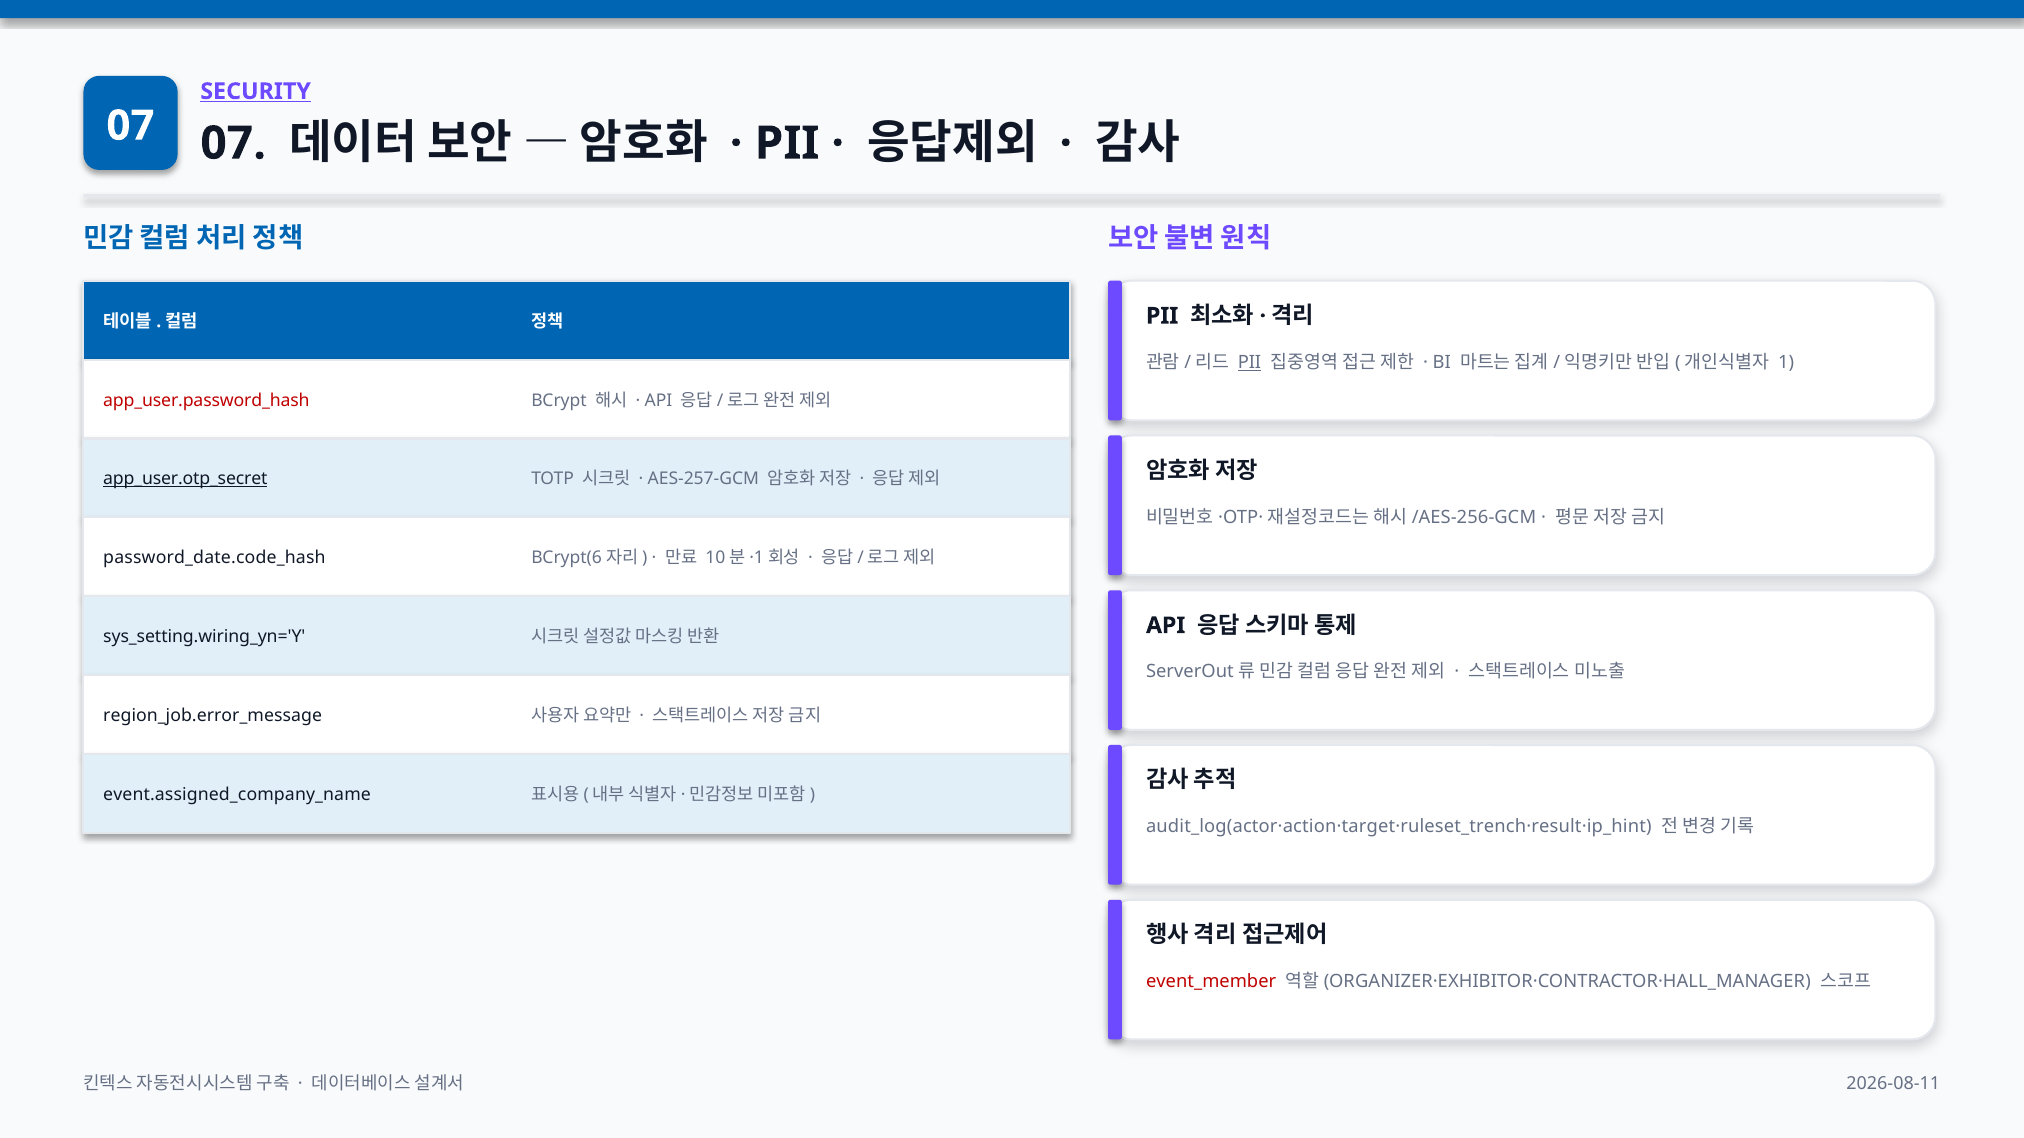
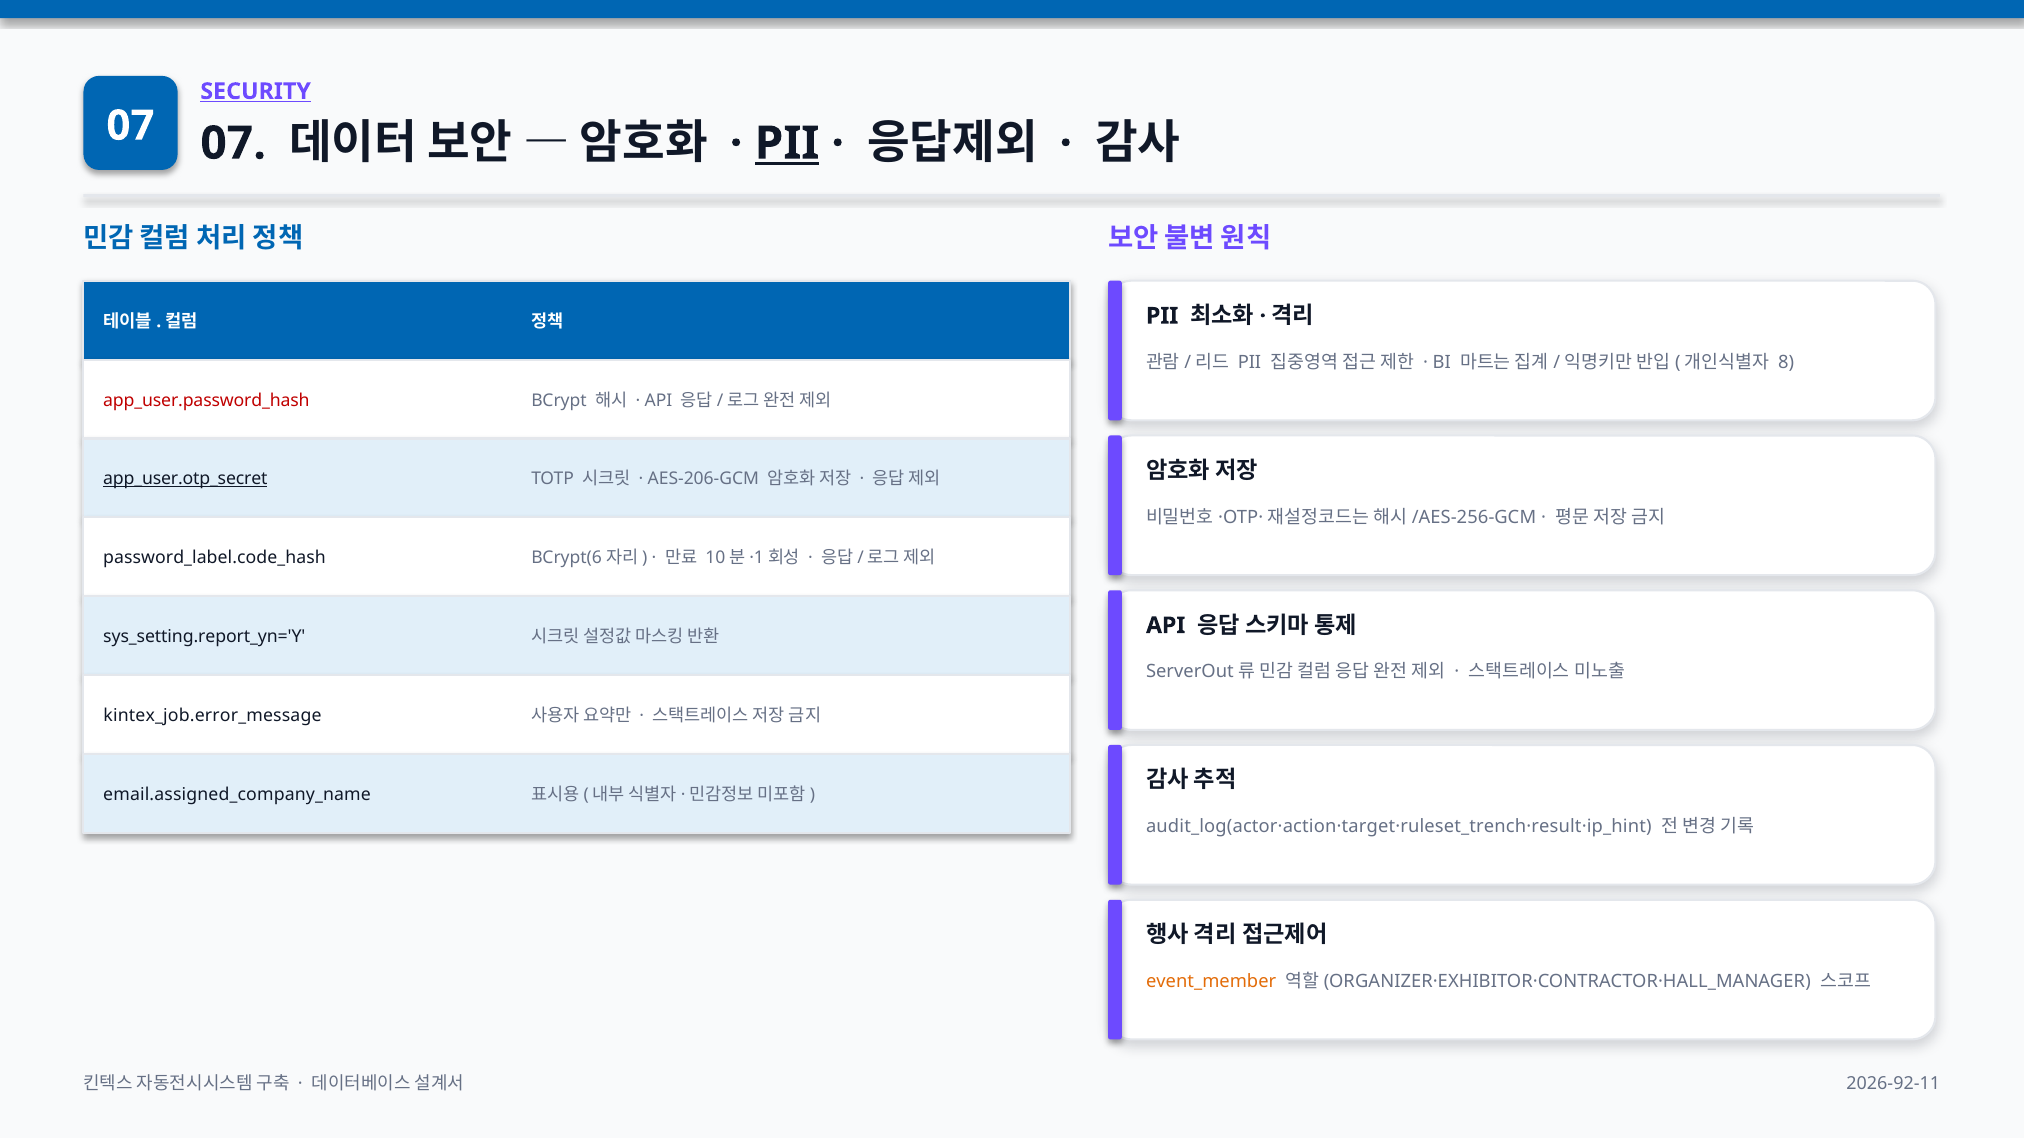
PII at (787, 143) underline: none -> present
PII at (1249, 362) underline: present -> none
1: 1 -> 8
AES-257-GCM: AES-257-GCM -> AES-206-GCM
password_date.code_hash: password_date.code_hash -> password_label.code_hash
sys_setting.wiring_yn='Y: sys_setting.wiring_yn='Y -> sys_setting.report_yn='Y
region_job.error_message: region_job.error_message -> kintex_job.error_message
event.assigned_company_name: event.assigned_company_name -> email.assigned_company_name
event_member colour: red -> orange
2026-08-11: 2026-08-11 -> 2026-92-11
